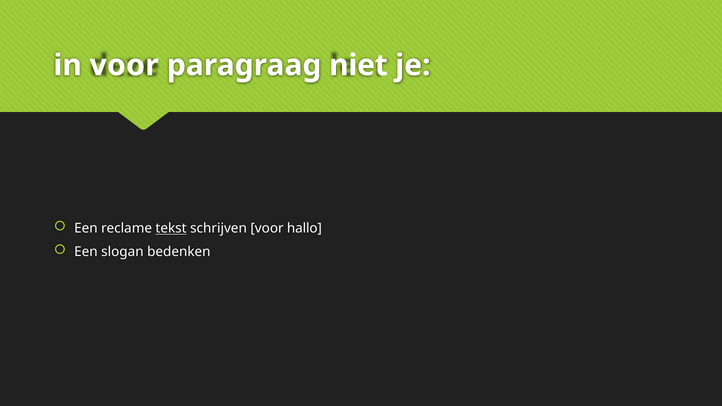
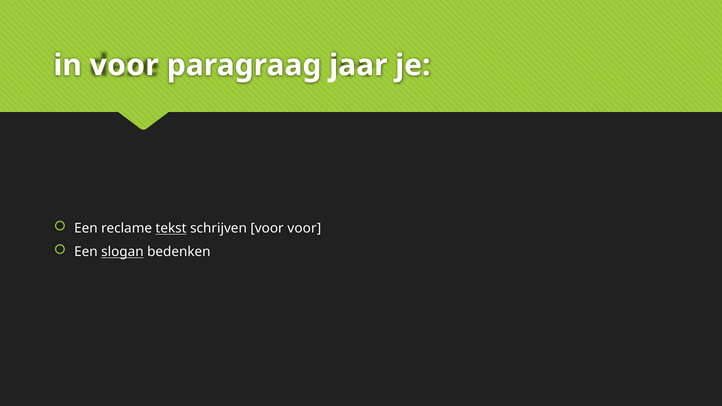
niet: niet -> jaar
voor hallo: hallo -> voor
slogan underline: none -> present
